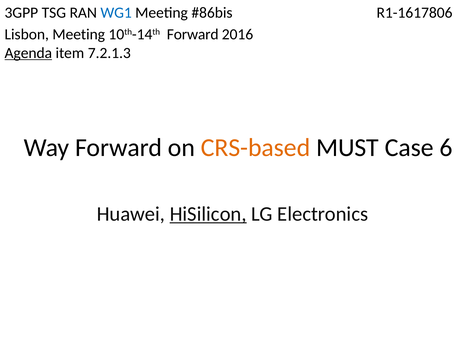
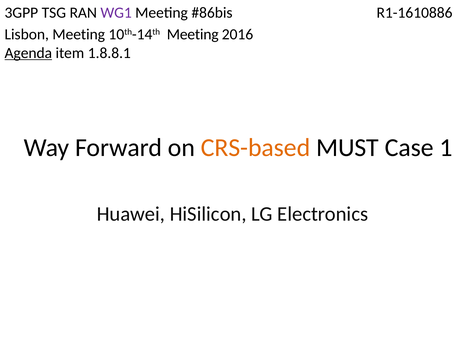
WG1 colour: blue -> purple
R1-1617806: R1-1617806 -> R1-1610886
10th-14th Forward: Forward -> Meeting
7.2.1.3: 7.2.1.3 -> 1.8.8.1
6: 6 -> 1
HiSilicon underline: present -> none
